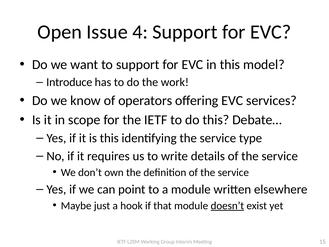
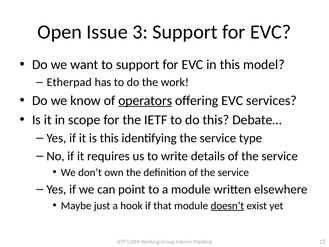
4: 4 -> 3
Introduce: Introduce -> Etherpad
operators underline: none -> present
